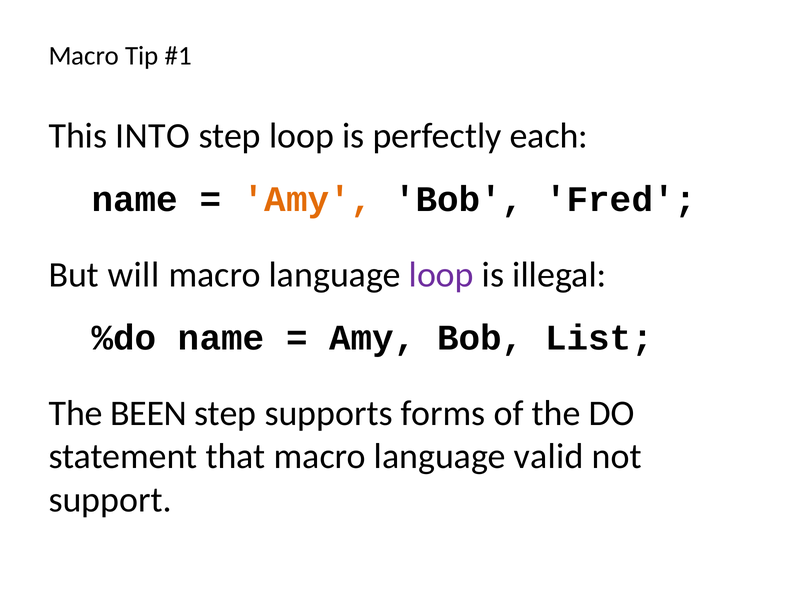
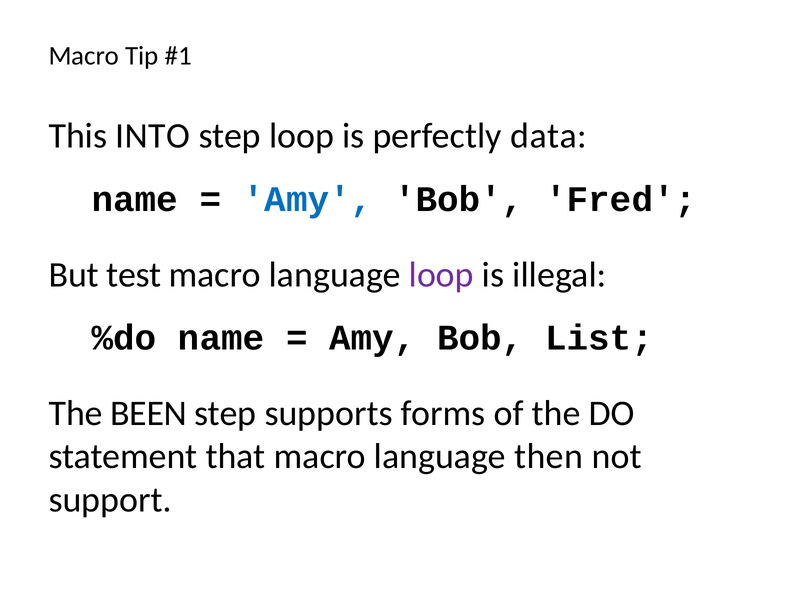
each: each -> data
Amy at (308, 199) colour: orange -> blue
will: will -> test
valid: valid -> then
